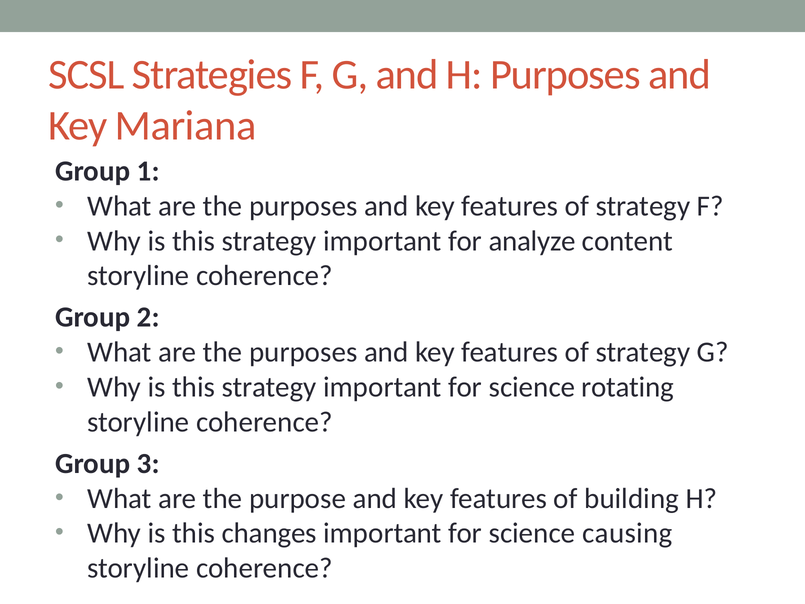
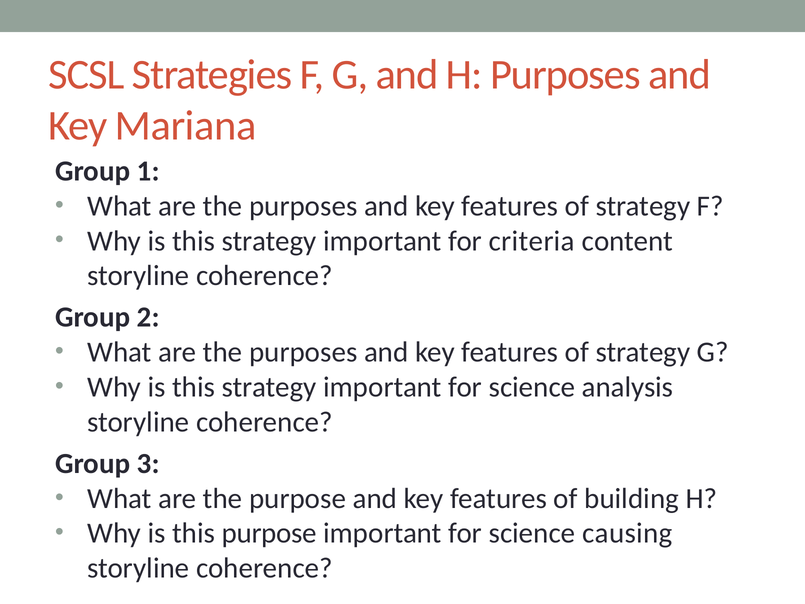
analyze: analyze -> criteria
rotating: rotating -> analysis
this changes: changes -> purpose
